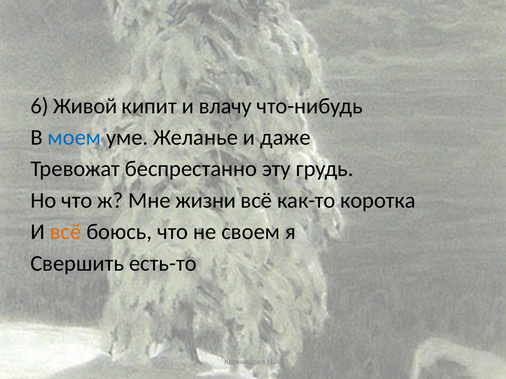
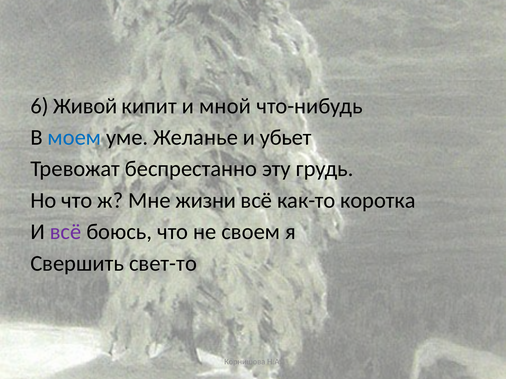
влачу: влачу -> мной
даже: даже -> убьет
всё at (66, 232) colour: orange -> purple
есть-то: есть-то -> свет-то
